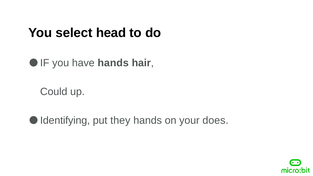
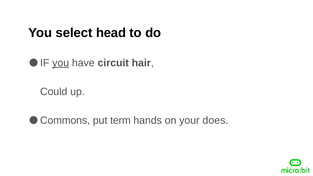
you at (61, 63) underline: none -> present
have hands: hands -> circuit
Identifying: Identifying -> Commons
they: they -> term
